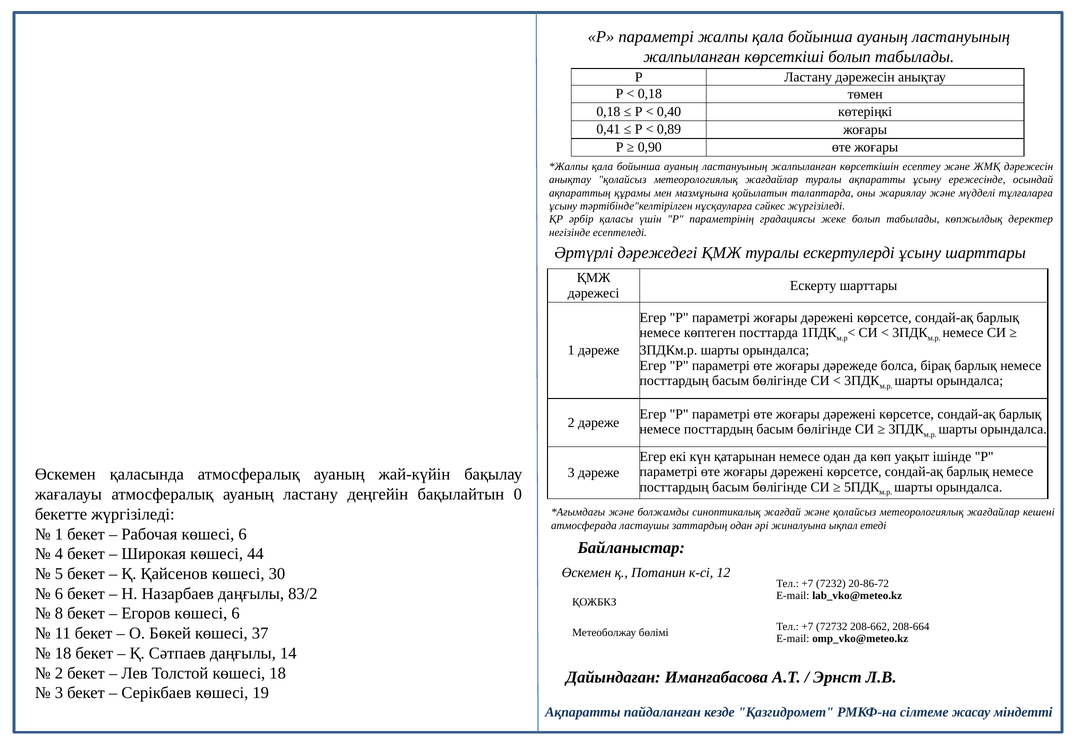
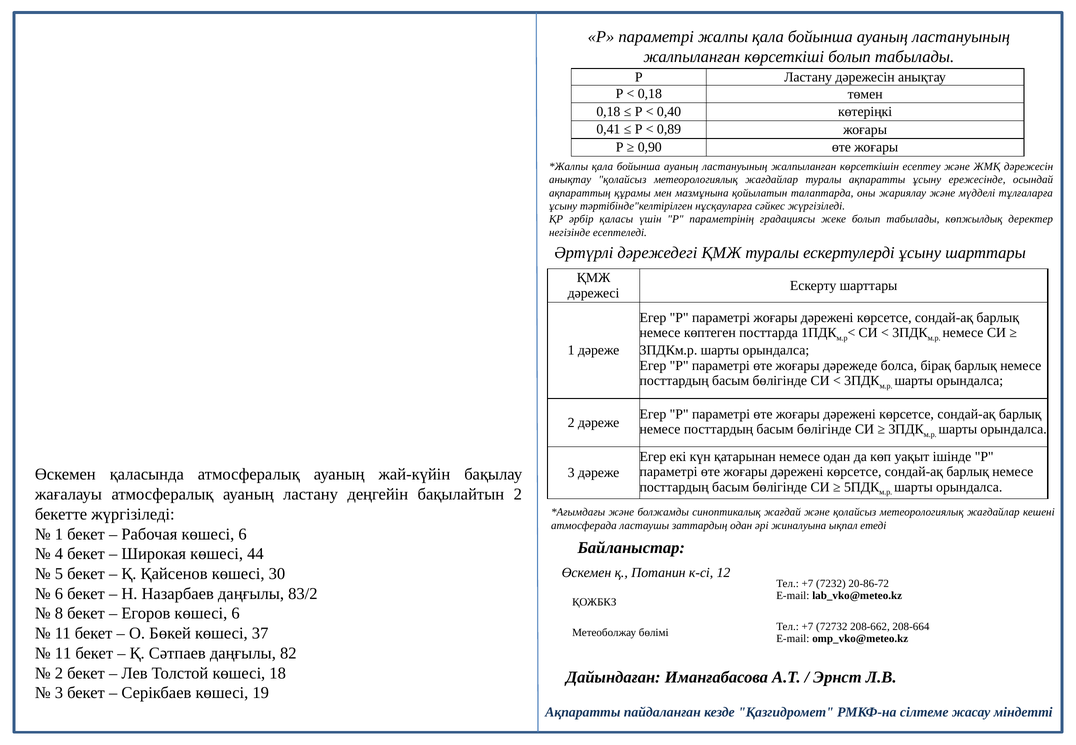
бақылайтын 0: 0 -> 2
18 at (63, 653): 18 -> 11
14: 14 -> 82
